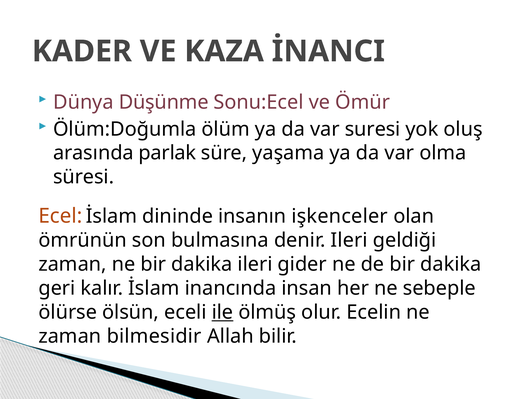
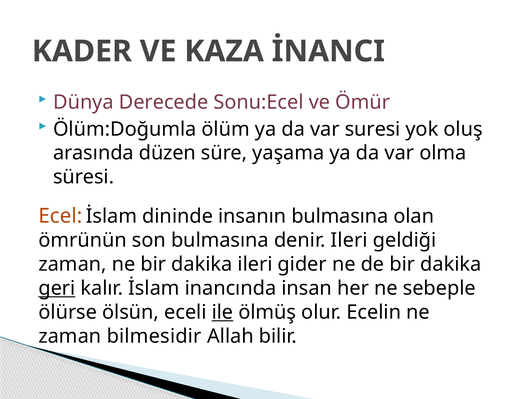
Düşünme: Düşünme -> Derecede
parlak: parlak -> düzen
insanın işkenceler: işkenceler -> bulmasına
geri underline: none -> present
